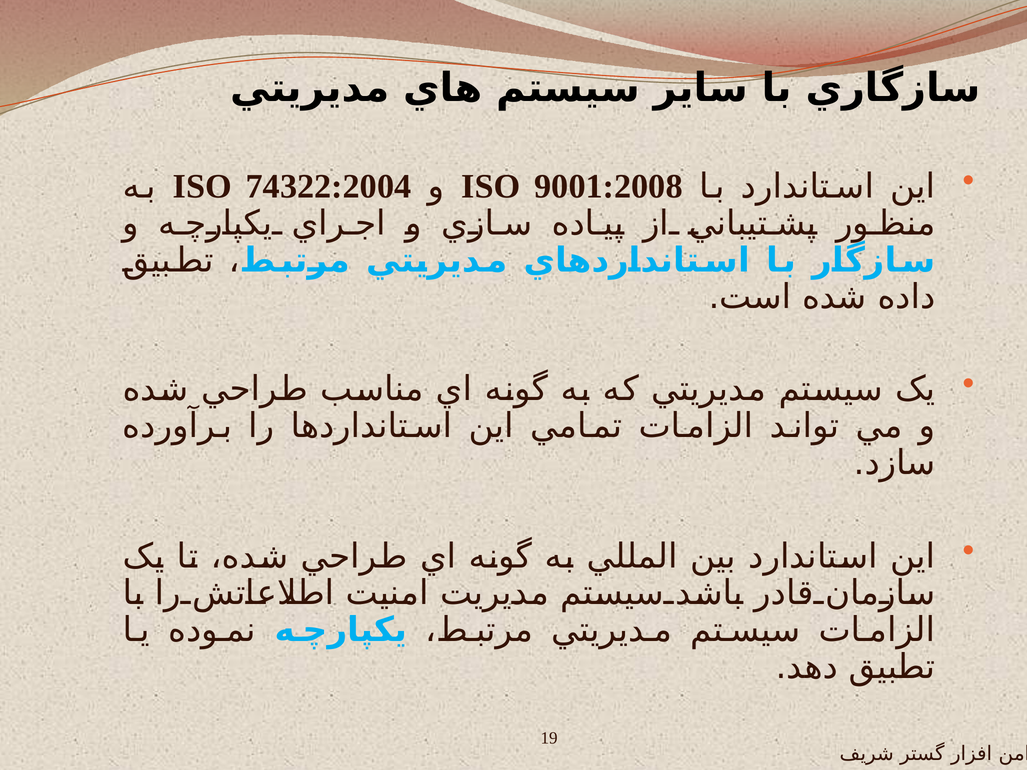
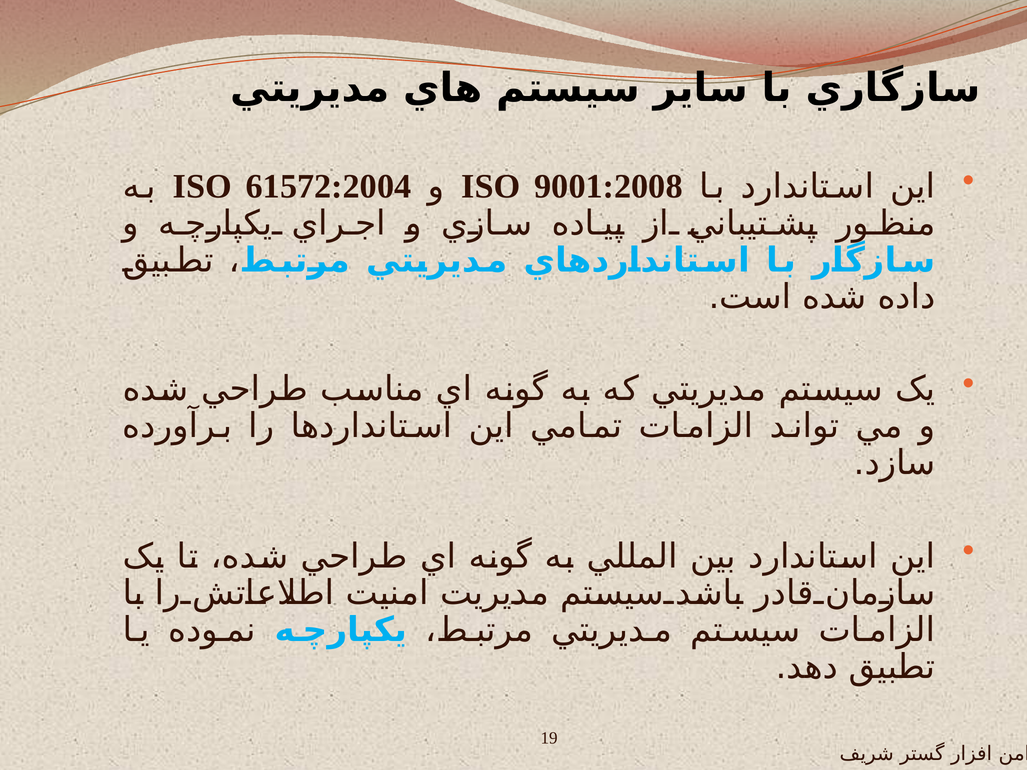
74322:2004: 74322:2004 -> 61572:2004
